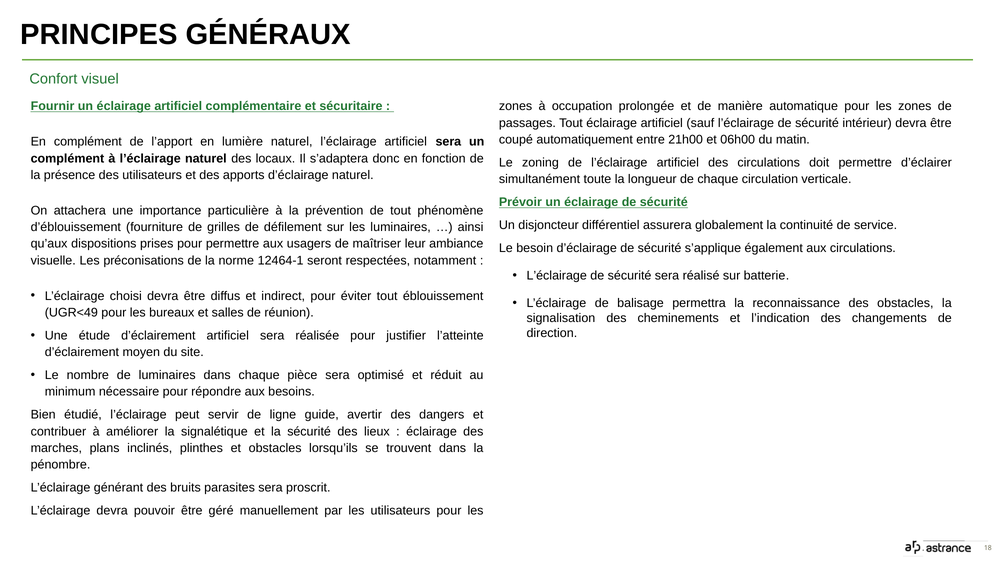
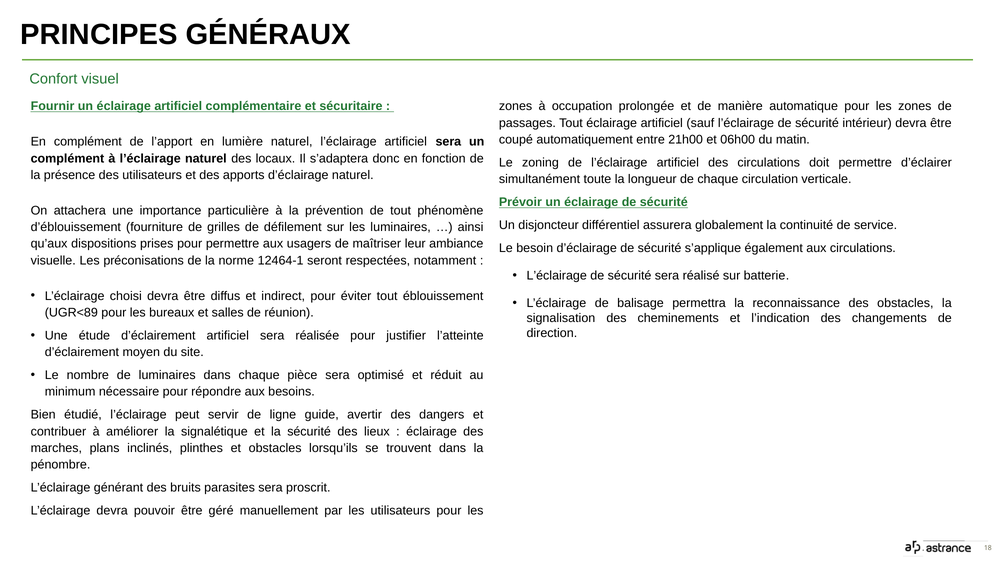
UGR<49: UGR<49 -> UGR<89
